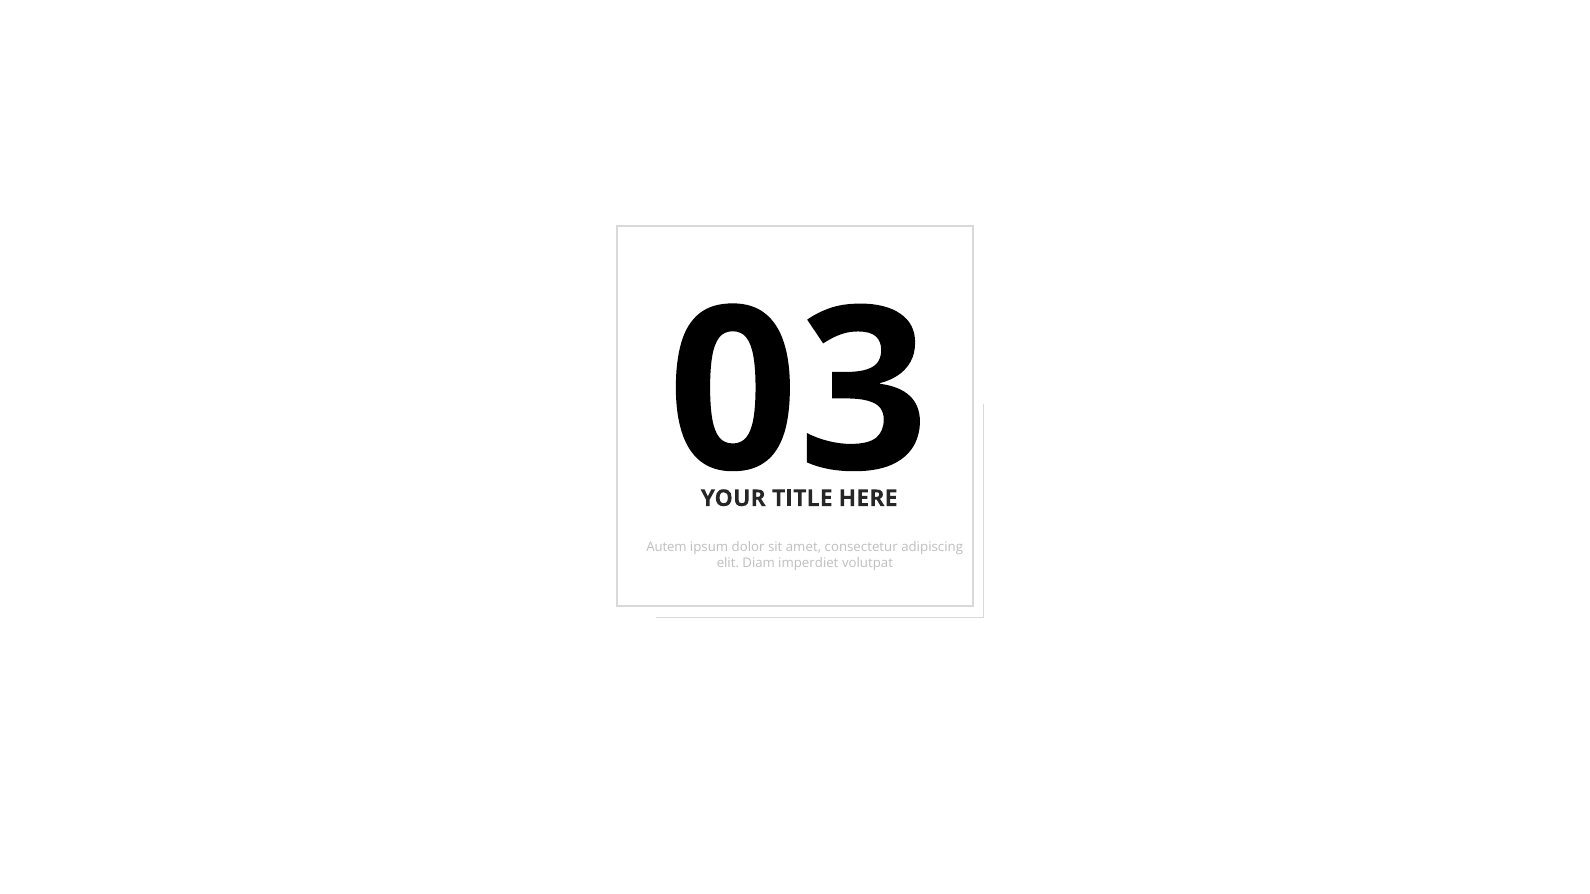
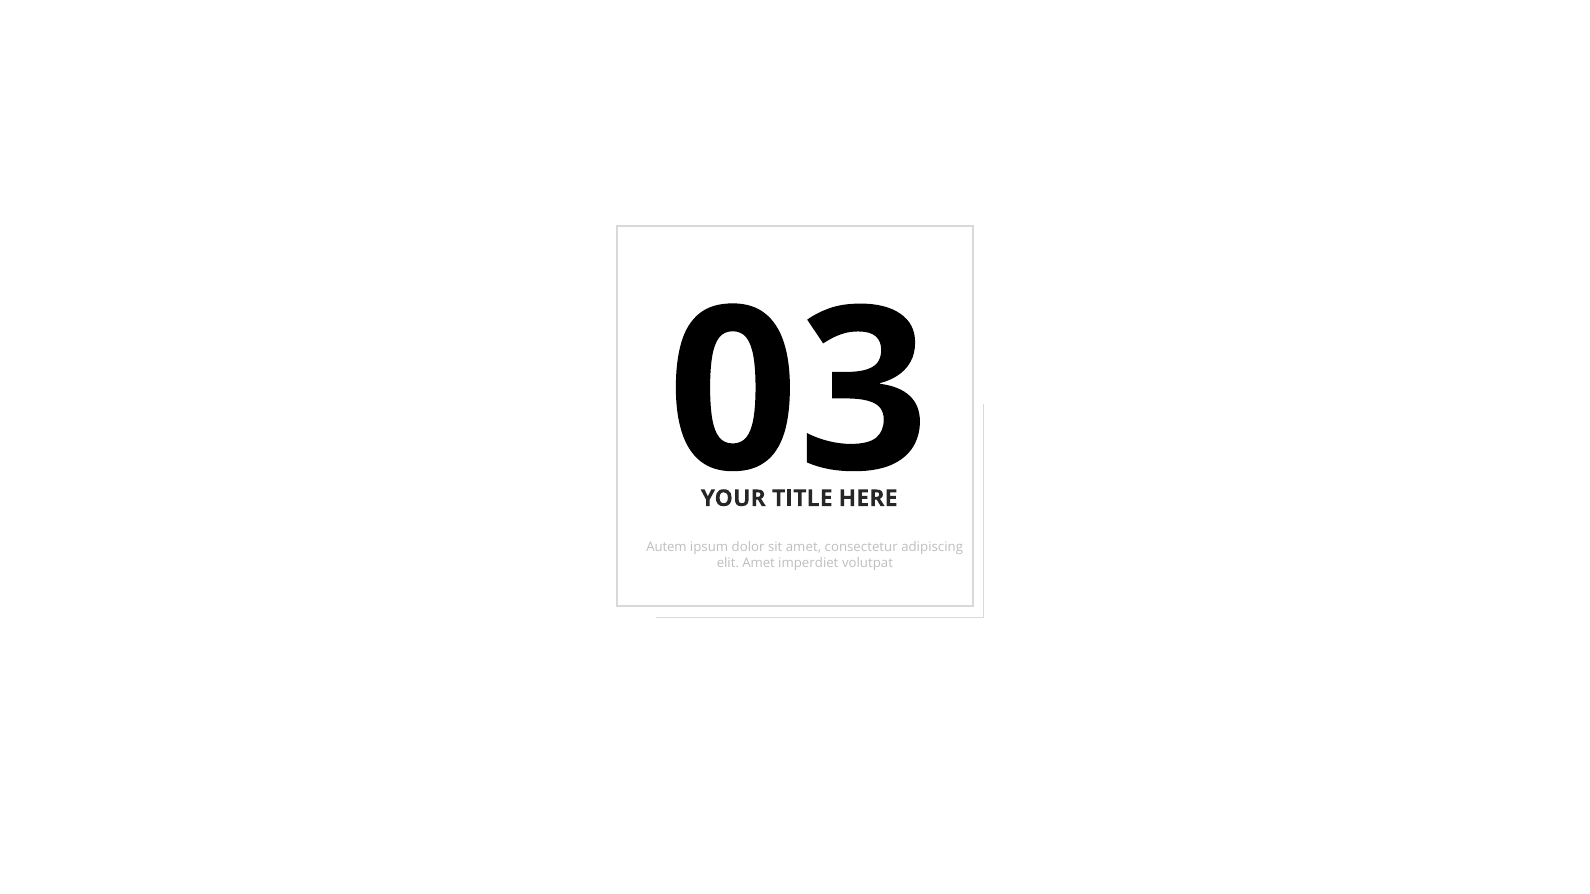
elit Diam: Diam -> Amet
